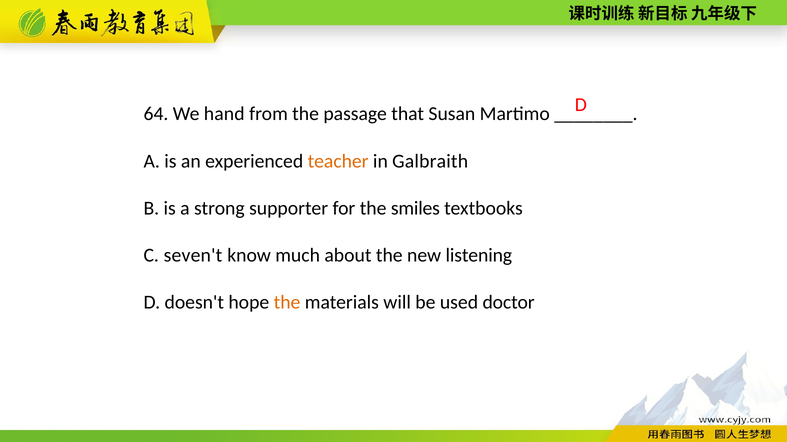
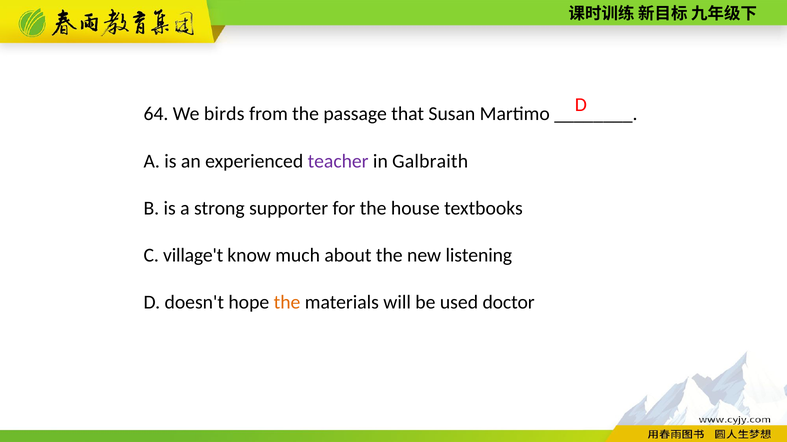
hand: hand -> birds
teacher colour: orange -> purple
smiles: smiles -> house
seven't: seven't -> village't
